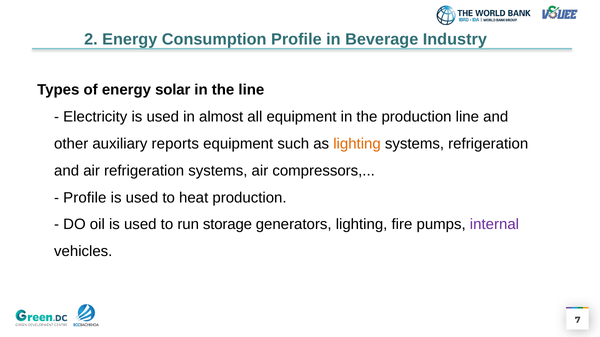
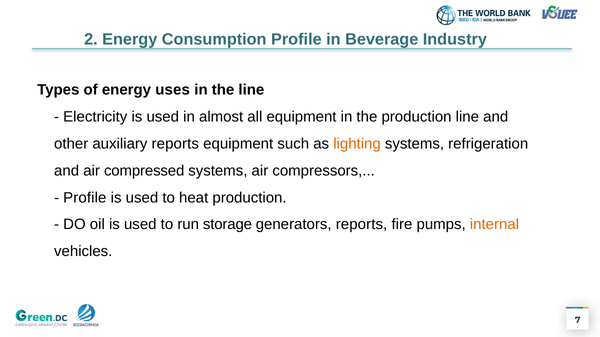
solar: solar -> uses
air refrigeration: refrigeration -> compressed
generators lighting: lighting -> reports
internal colour: purple -> orange
